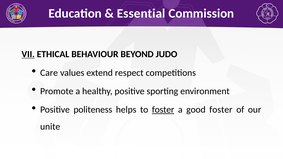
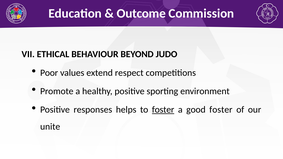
Essential: Essential -> Outcome
VII underline: present -> none
Care: Care -> Poor
politeness: politeness -> responses
